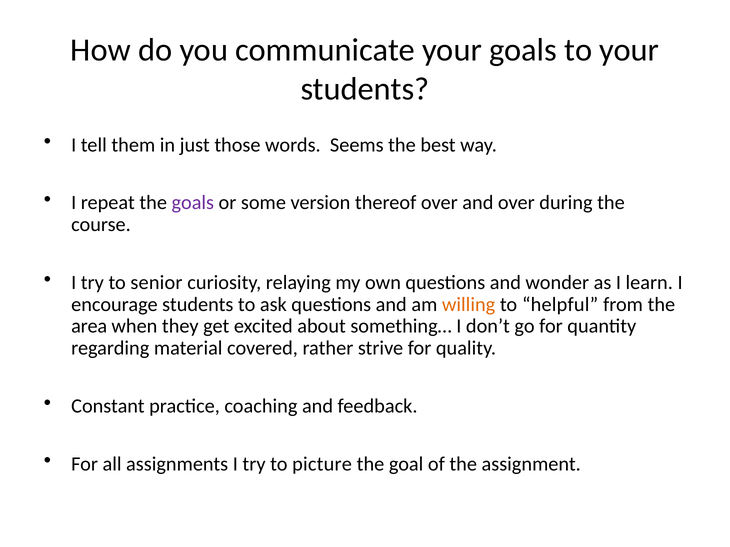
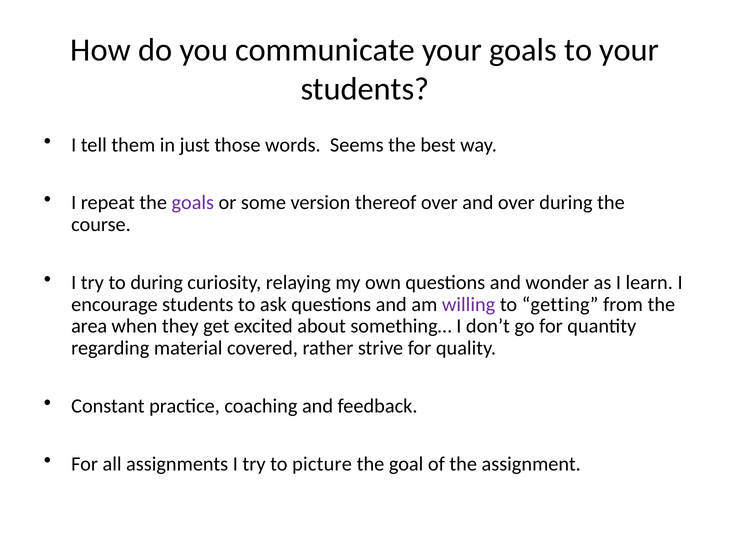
to senior: senior -> during
willing colour: orange -> purple
helpful: helpful -> getting
